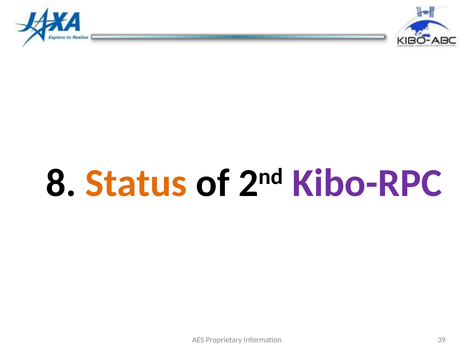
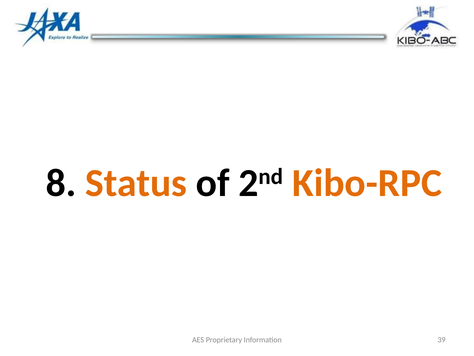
Kibo-RPC colour: purple -> orange
